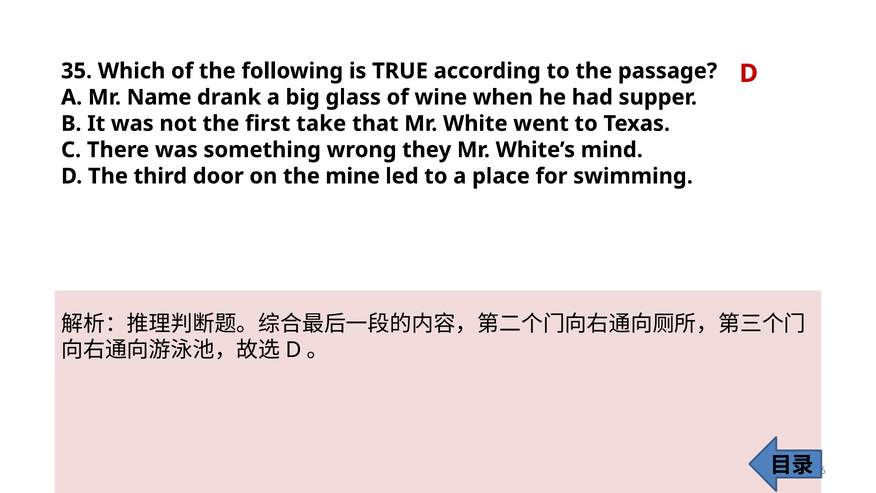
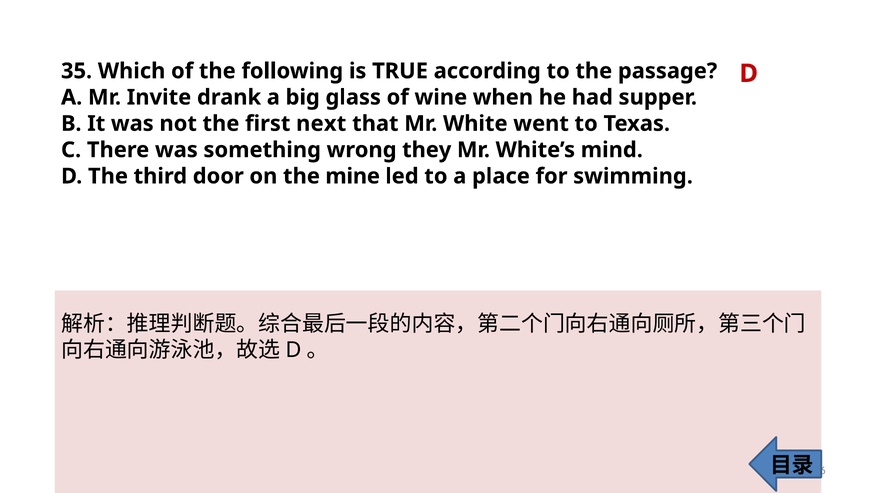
Name: Name -> Invite
take: take -> next
